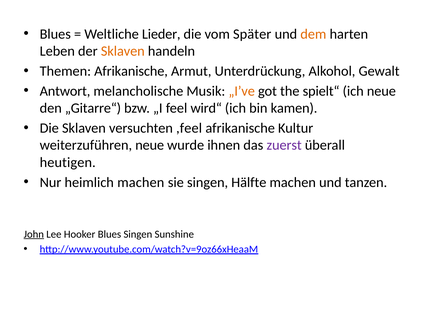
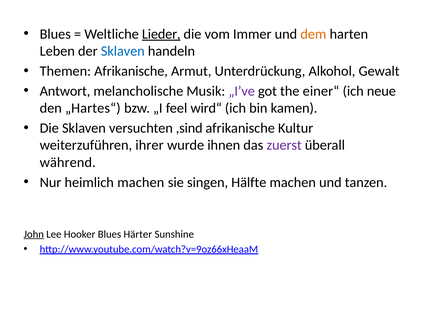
Lieder underline: none -> present
Später: Später -> Immer
Sklaven at (123, 51) colour: orange -> blue
„I’ve colour: orange -> purple
spielt“: spielt“ -> einer“
„Gitarre“: „Gitarre“ -> „Hartes“
,feel: ,feel -> ,sind
weiterzuführen neue: neue -> ihrer
heutigen: heutigen -> während
Blues Singen: Singen -> Härter
